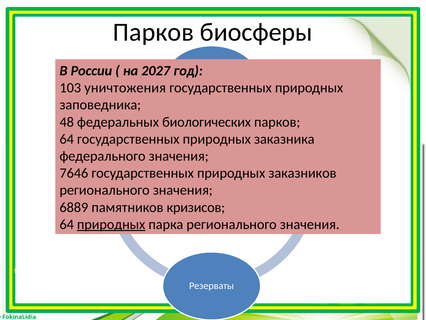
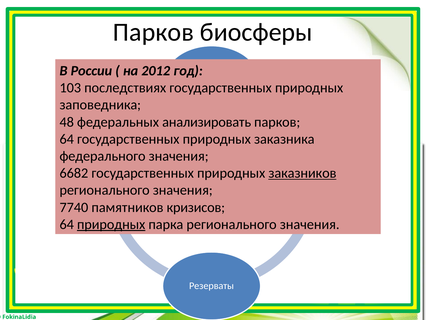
2027: 2027 -> 2012
уничтожения: уничтожения -> последствиях
биологических: биологических -> анализировать
7646: 7646 -> 6682
заказников underline: none -> present
6889: 6889 -> 7740
